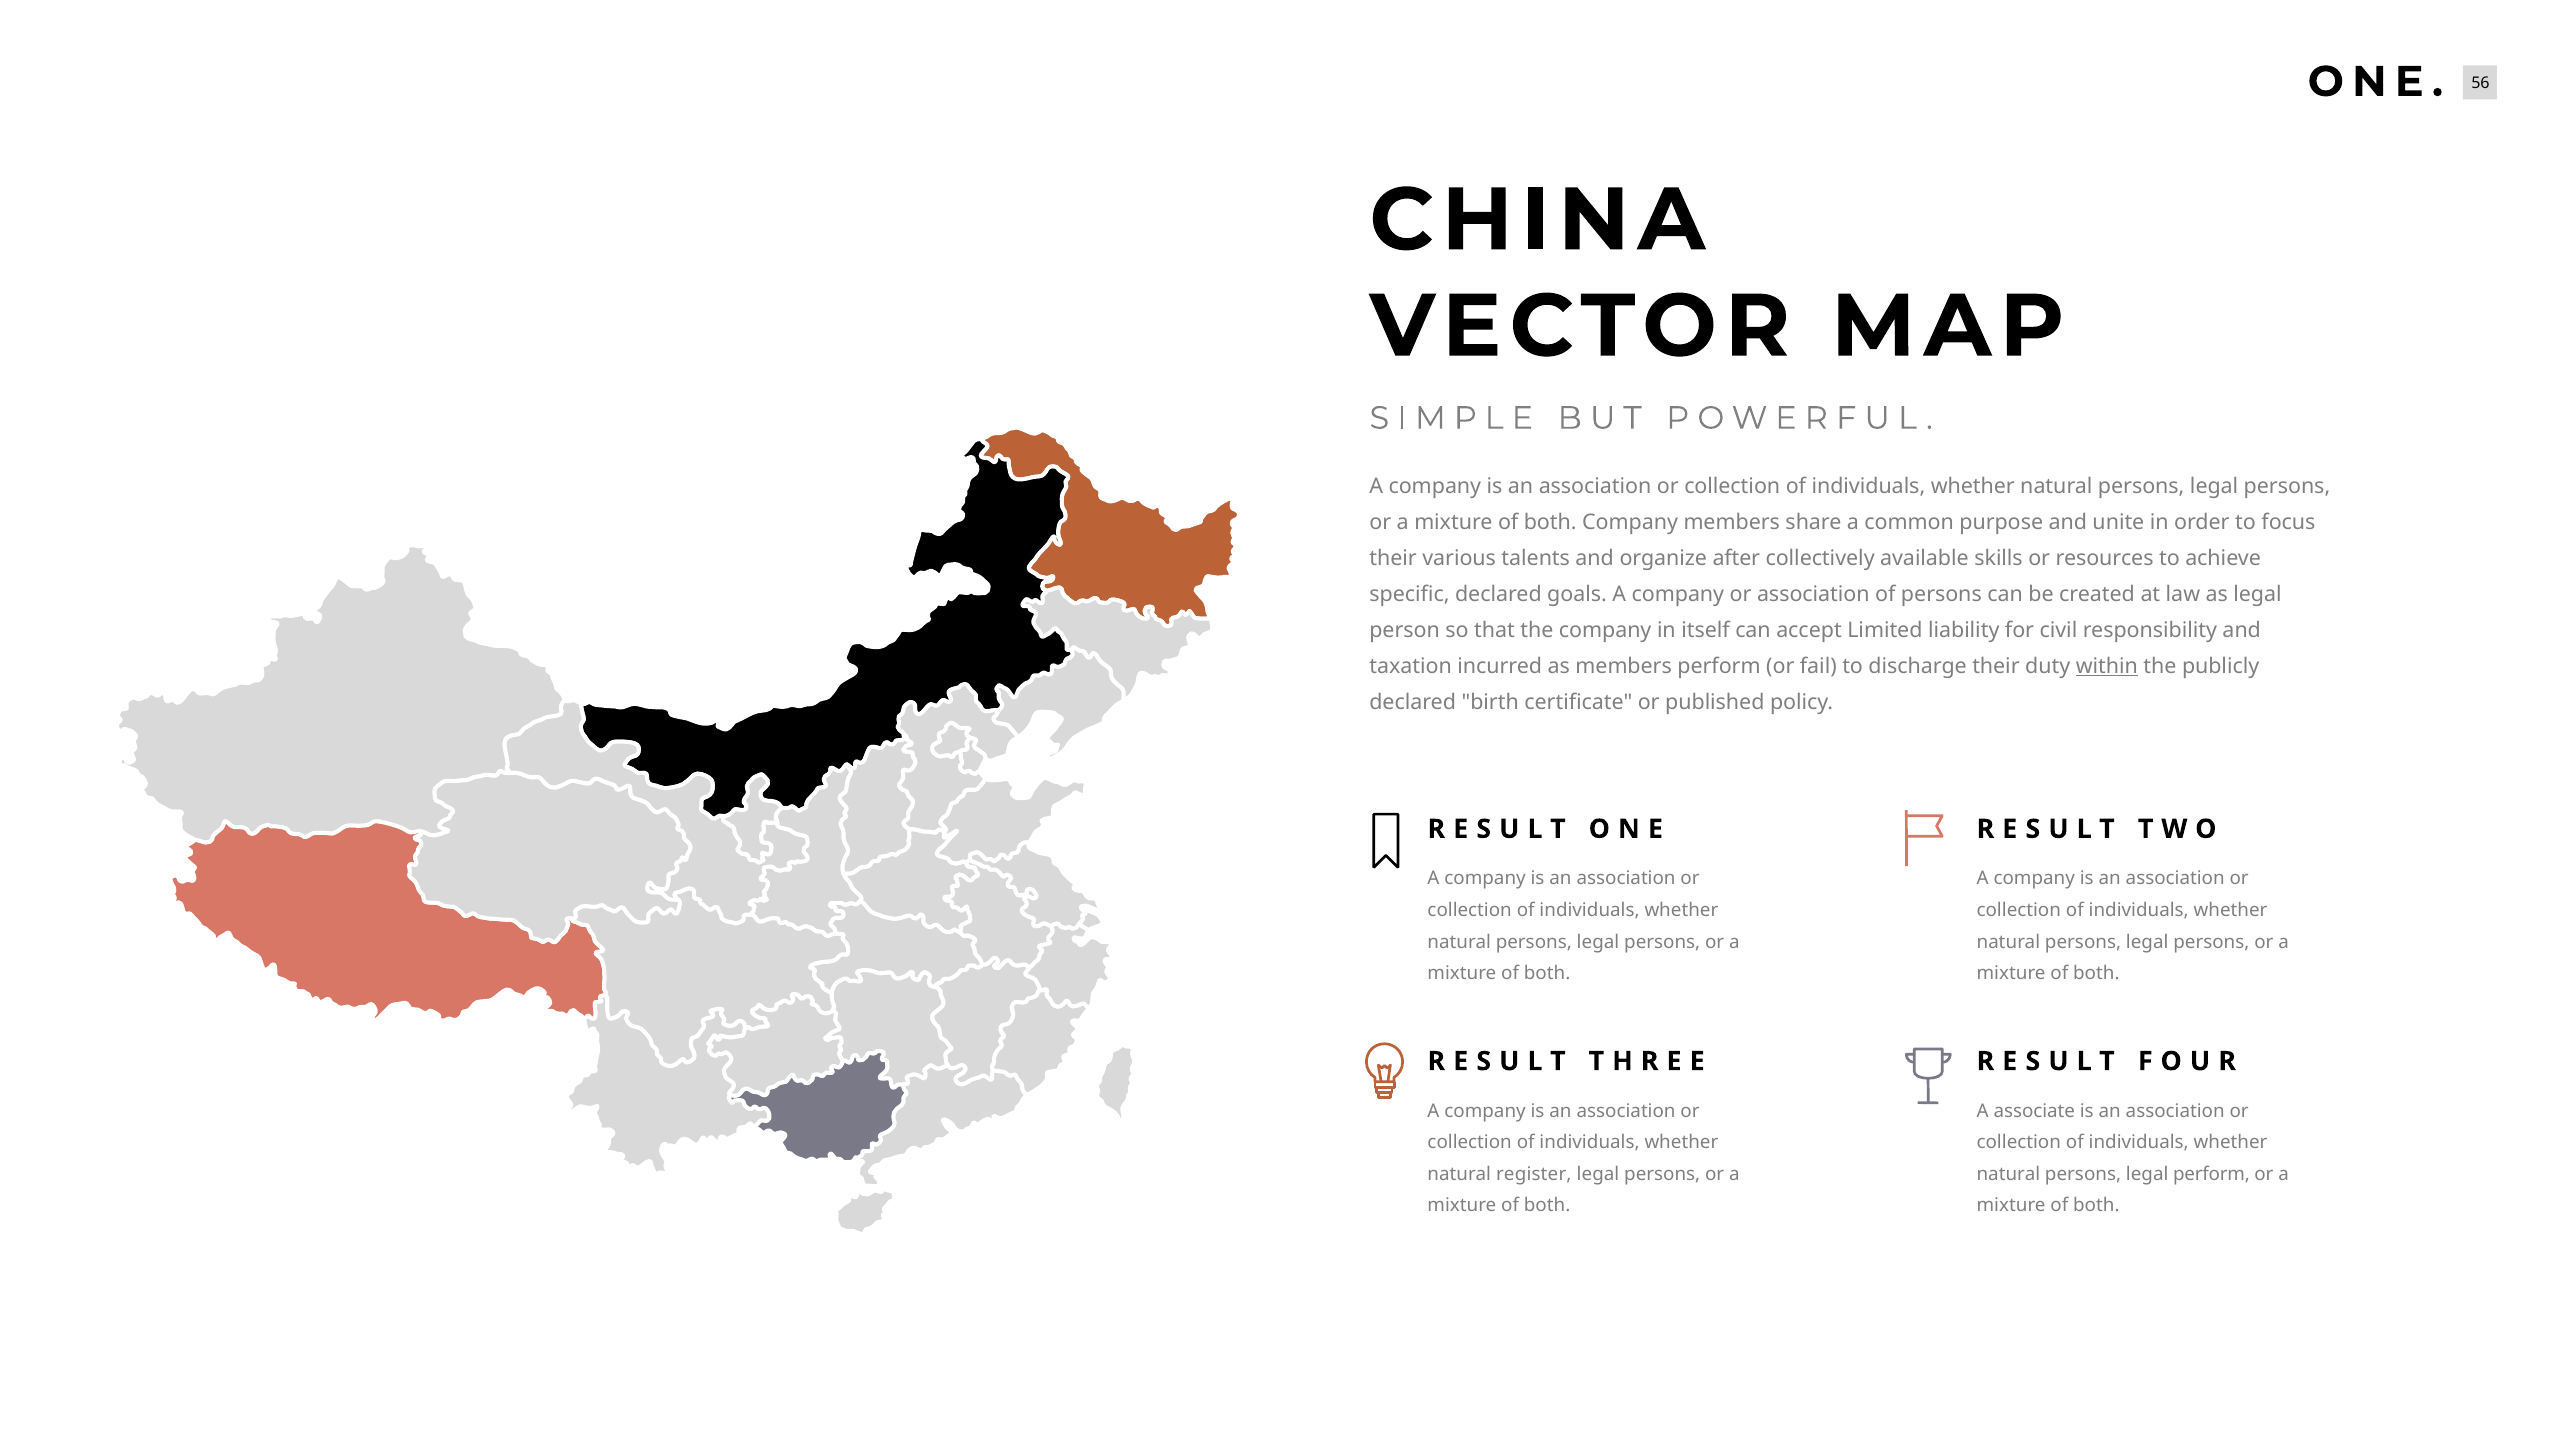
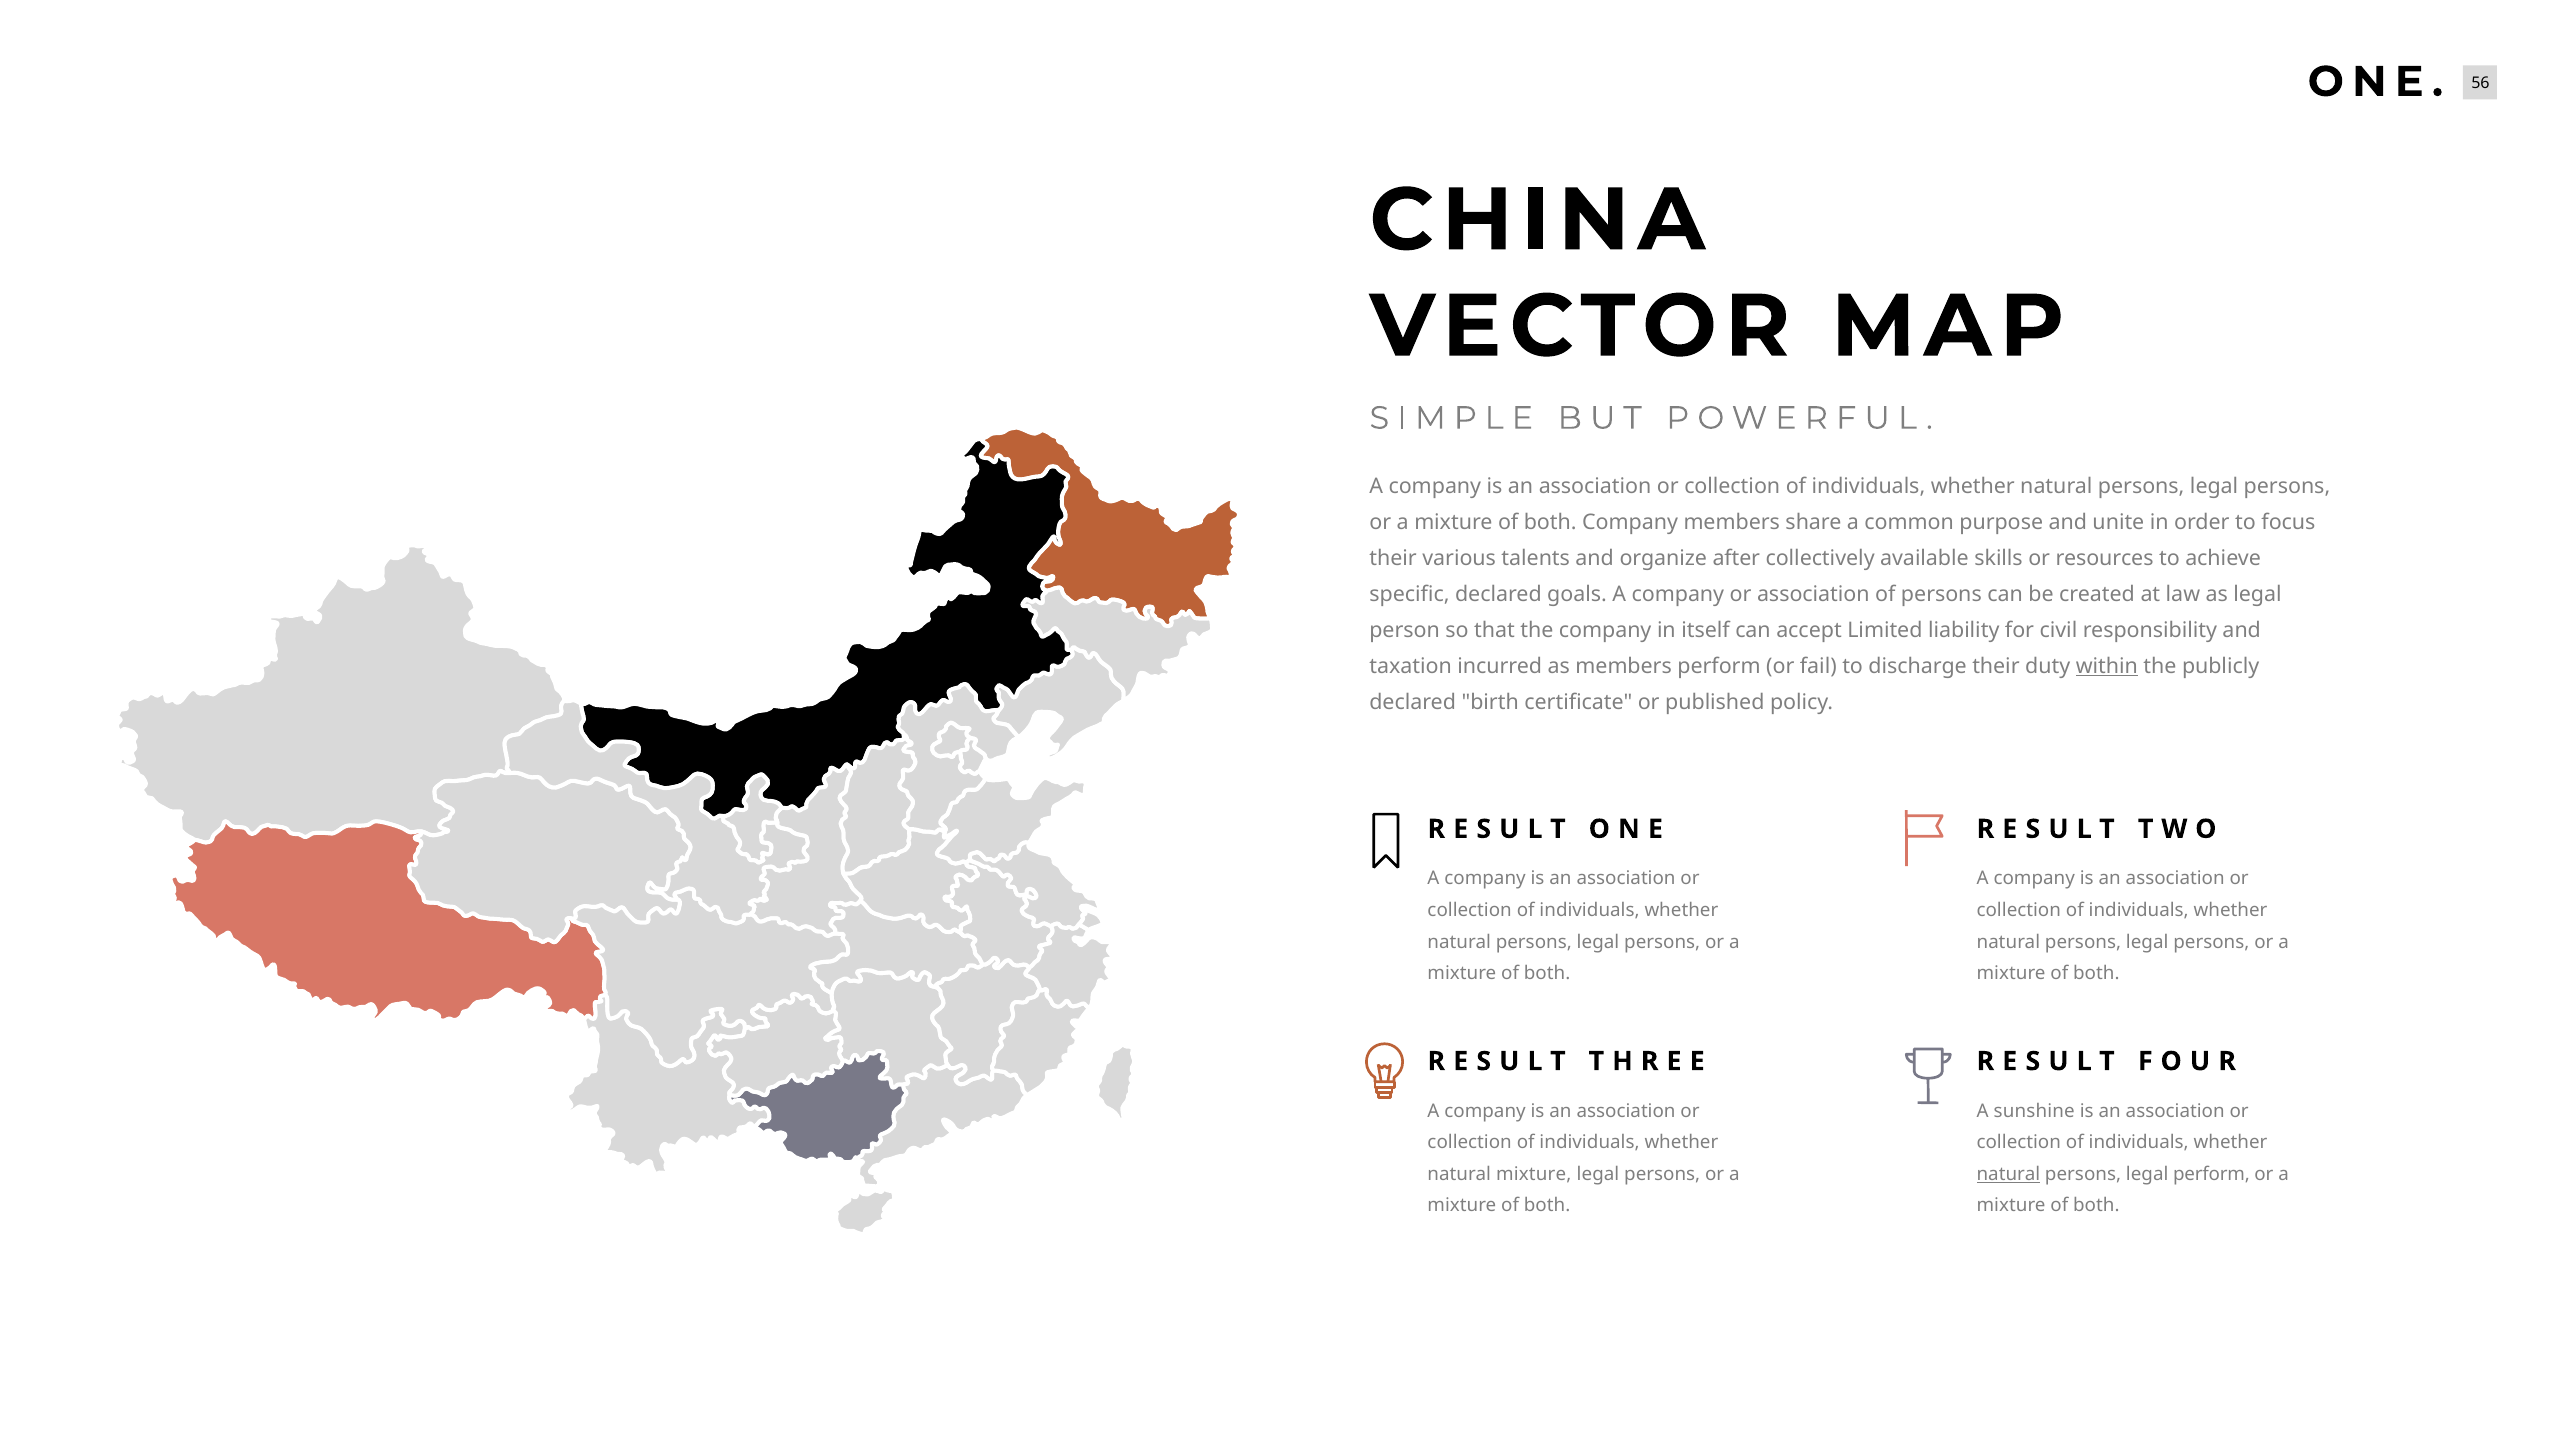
associate: associate -> sunshine
natural register: register -> mixture
natural at (2008, 1174) underline: none -> present
